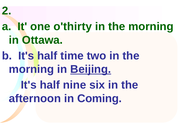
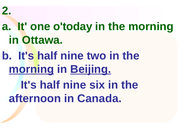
o'thirty: o'thirty -> o'today
b It's half time: time -> nine
morning at (31, 70) underline: none -> present
Coming: Coming -> Canada
